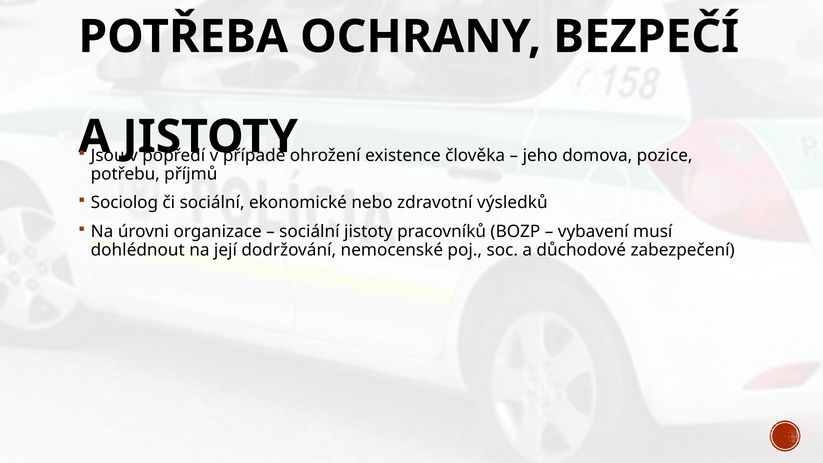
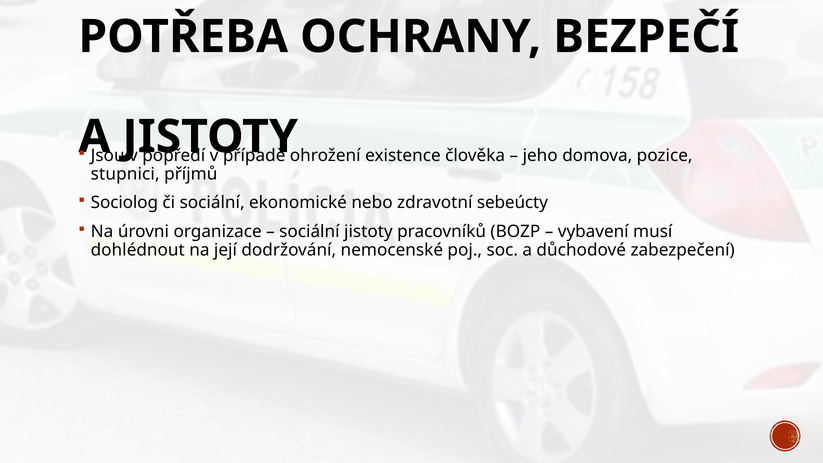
potřebu: potřebu -> stupnici
výsledků: výsledků -> sebeúcty
